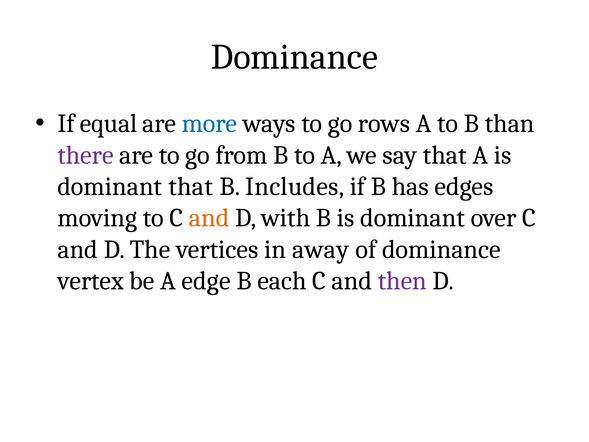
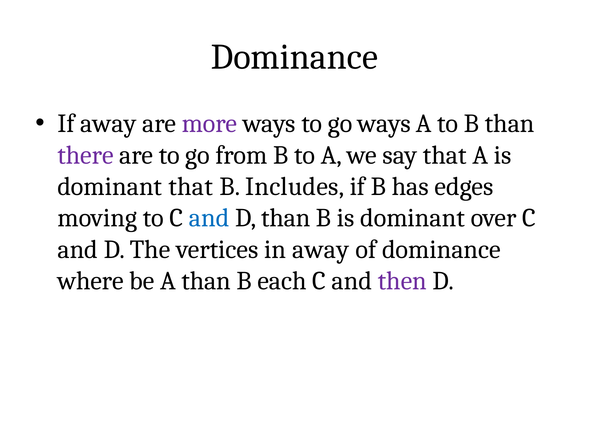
If equal: equal -> away
more colour: blue -> purple
go rows: rows -> ways
and at (209, 218) colour: orange -> blue
D with: with -> than
vertex: vertex -> where
A edge: edge -> than
